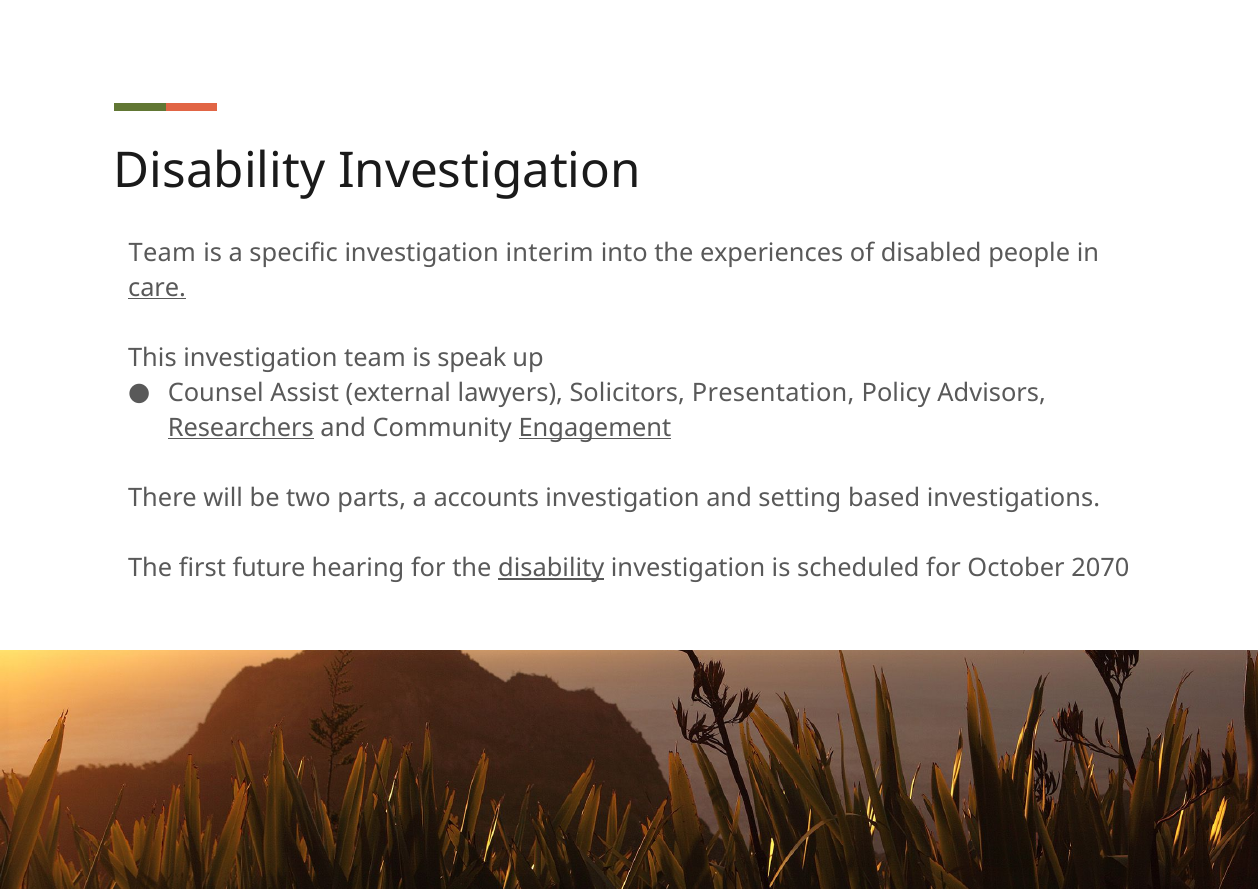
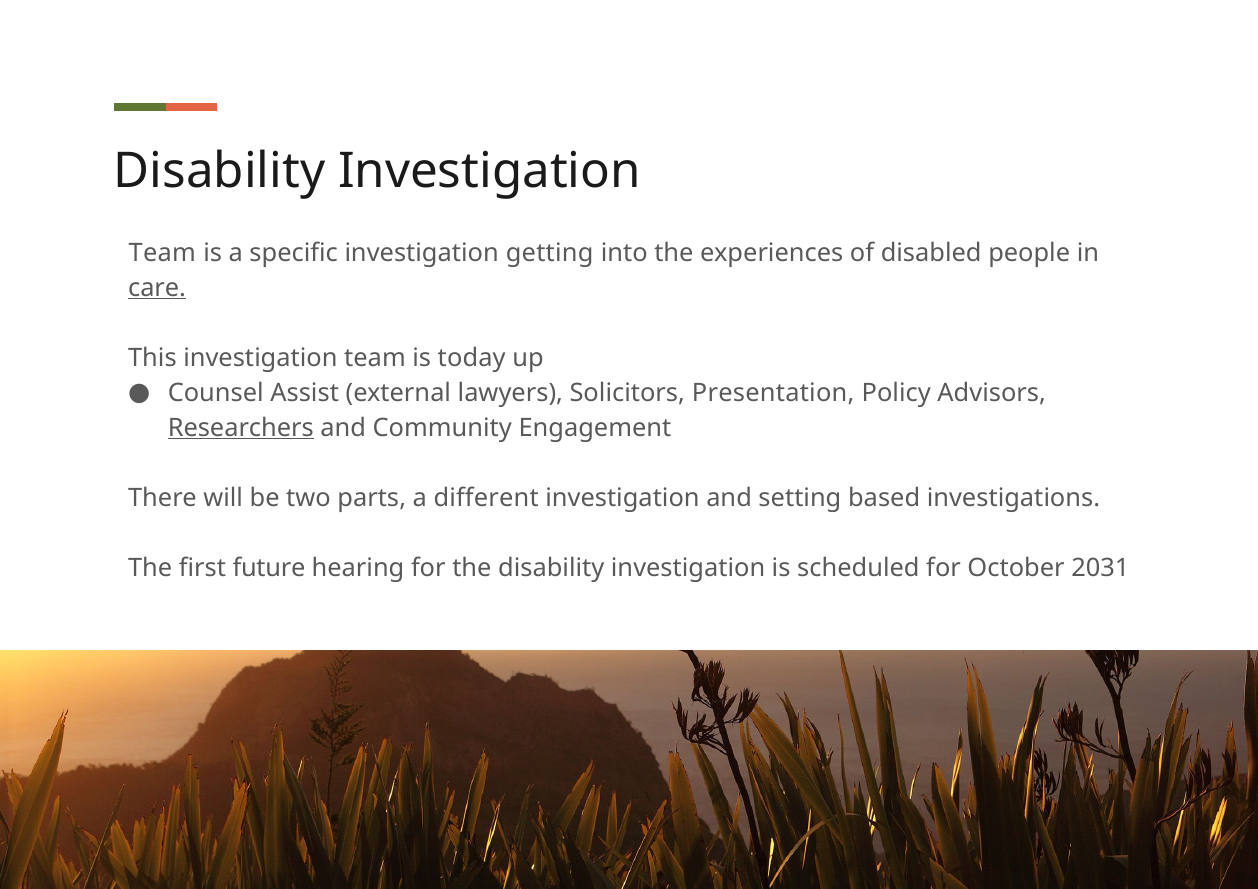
interim: interim -> getting
speak: speak -> today
Engagement underline: present -> none
accounts: accounts -> different
disability at (551, 568) underline: present -> none
2070: 2070 -> 2031
